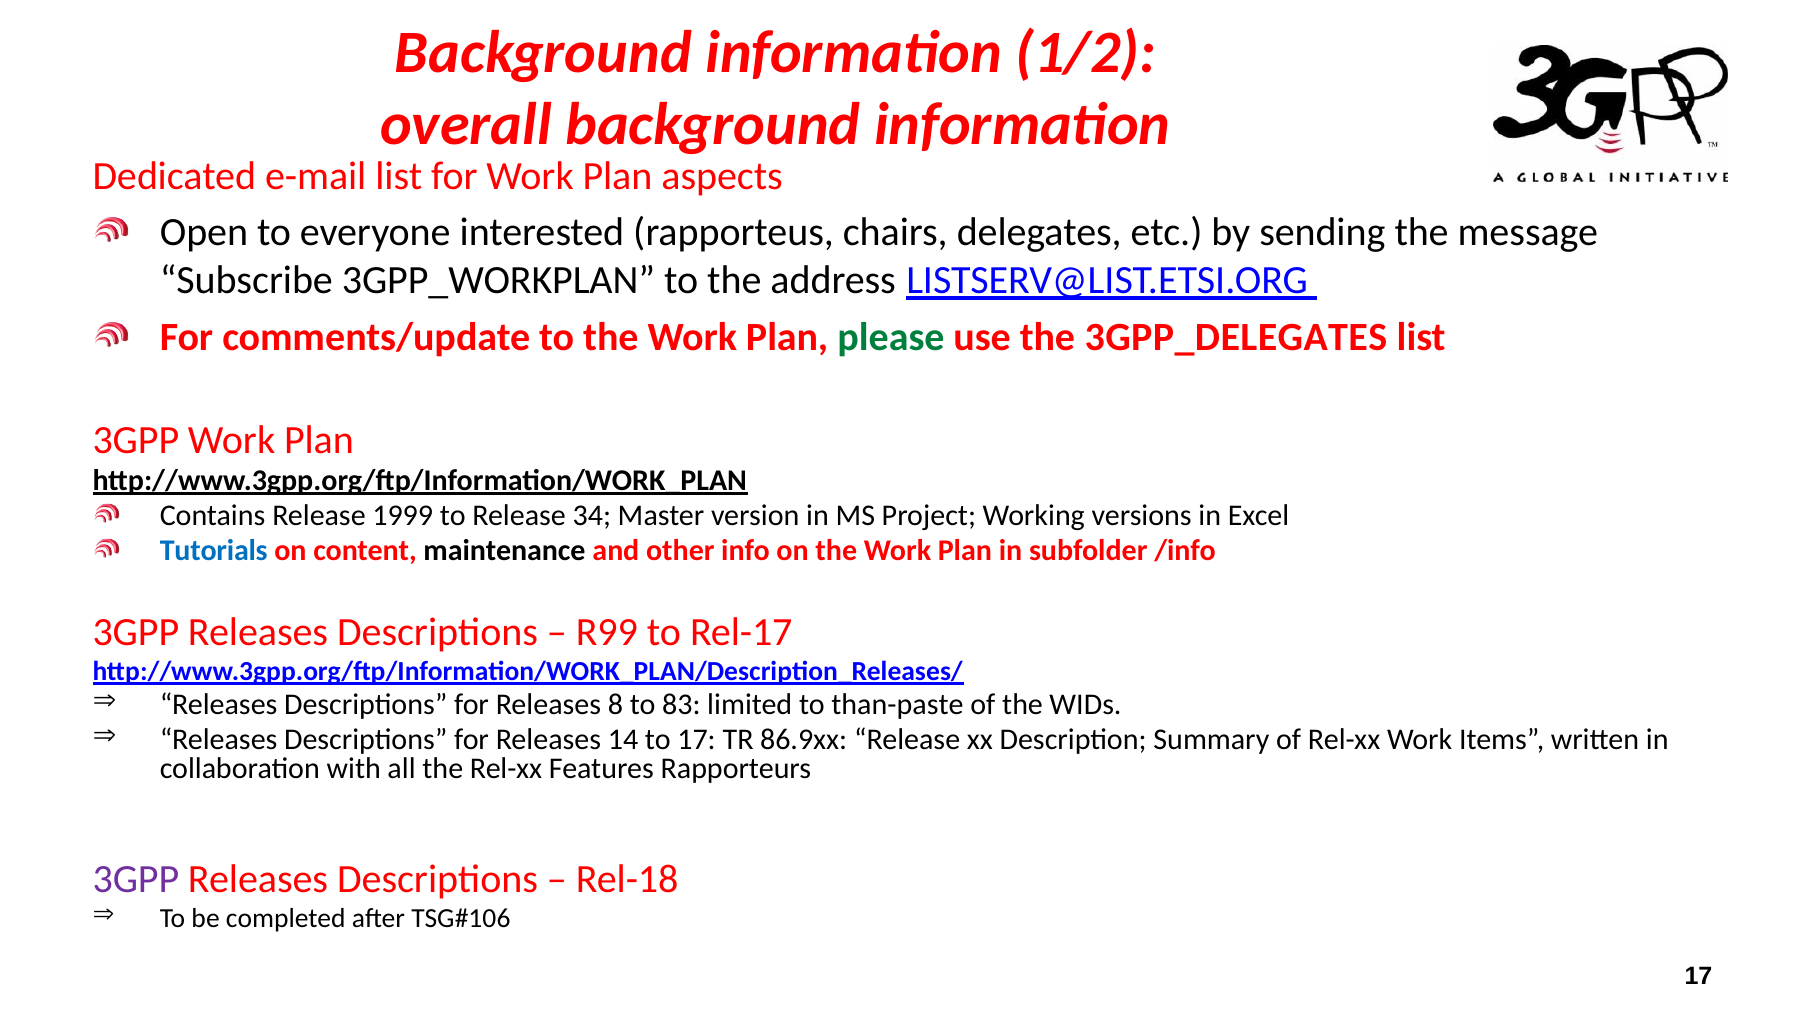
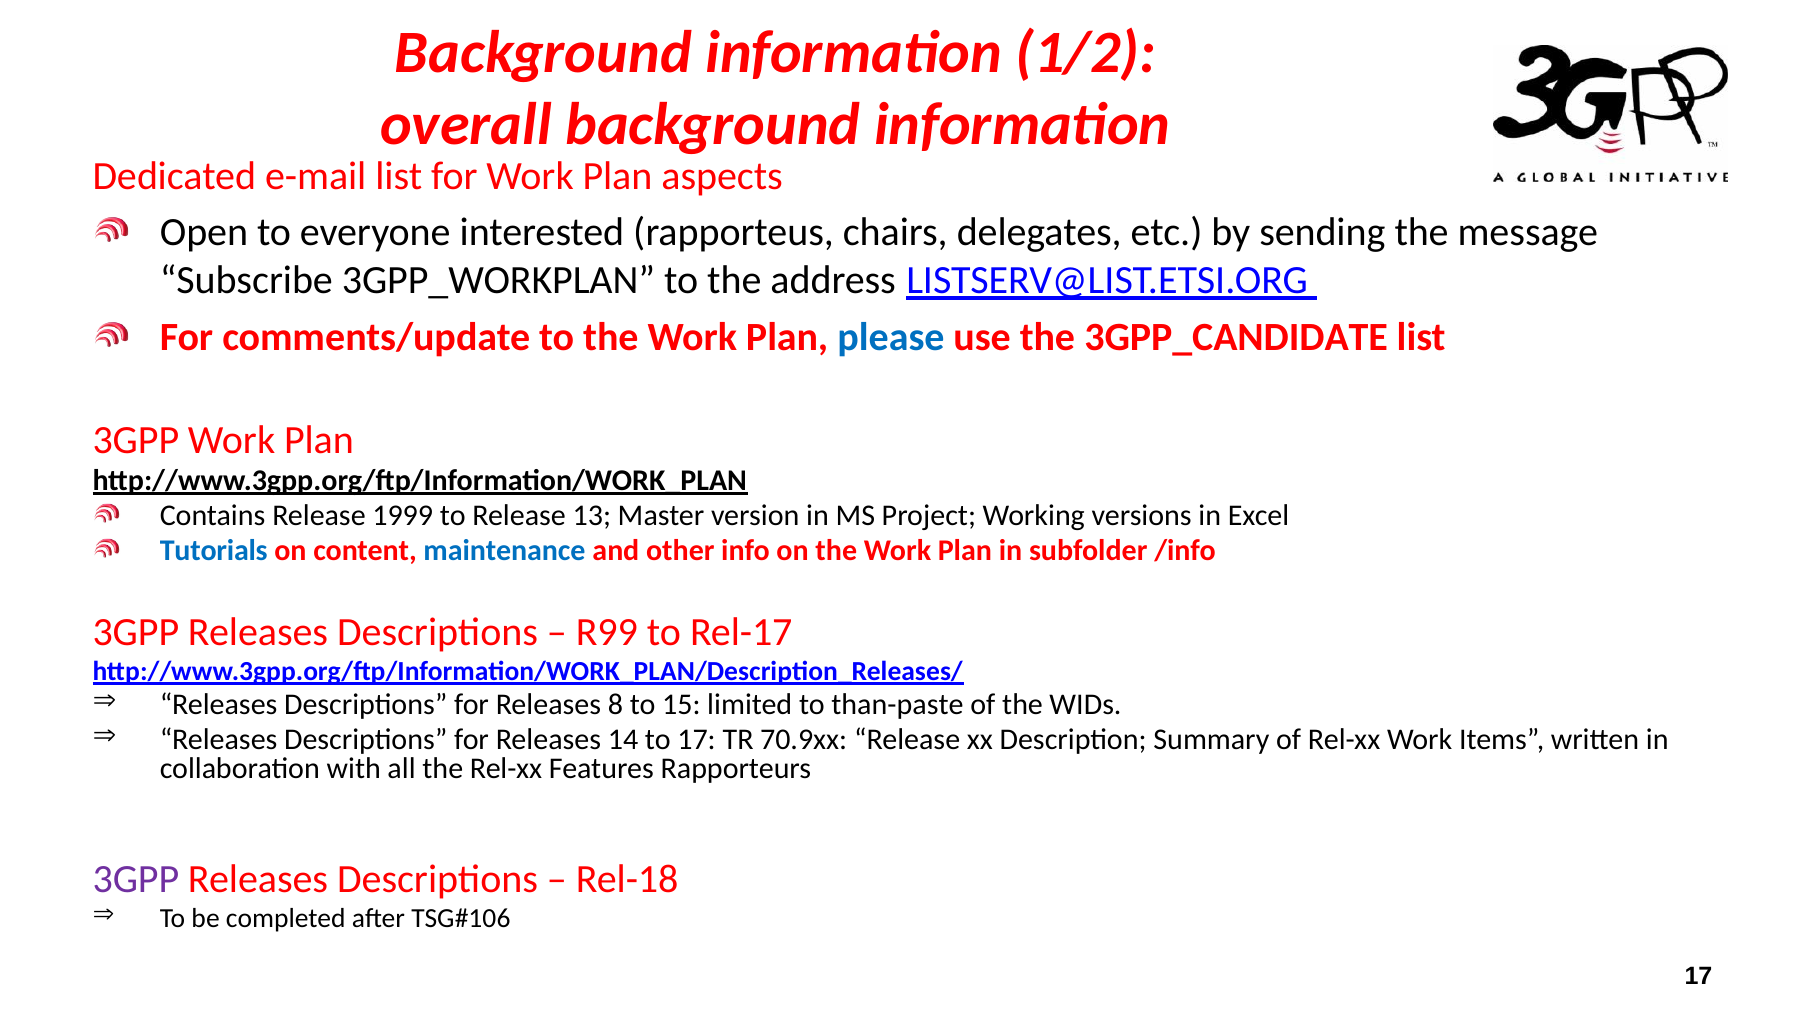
please colour: green -> blue
3GPP_DELEGATES: 3GPP_DELEGATES -> 3GPP_CANDIDATE
34: 34 -> 13
maintenance colour: black -> blue
83: 83 -> 15
86.9xx: 86.9xx -> 70.9xx
